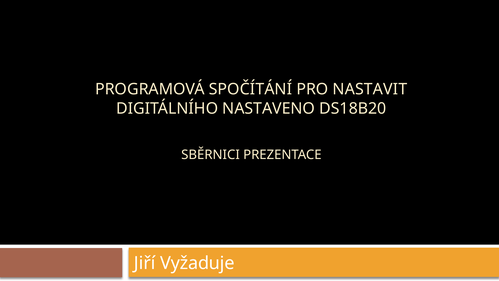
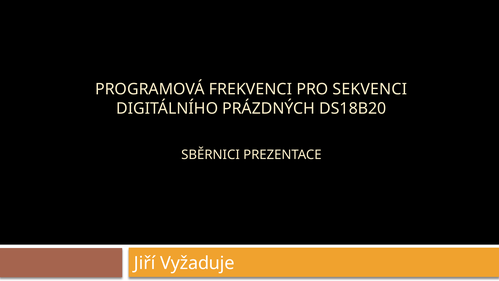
SPOČÍTÁNÍ: SPOČÍTÁNÍ -> FREKVENCI
NASTAVIT: NASTAVIT -> SEKVENCI
NASTAVENO: NASTAVENO -> PRÁZDNÝCH
